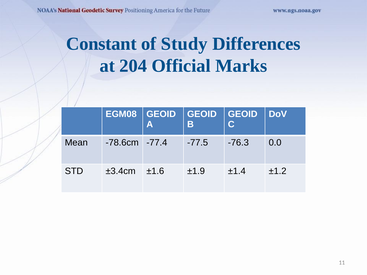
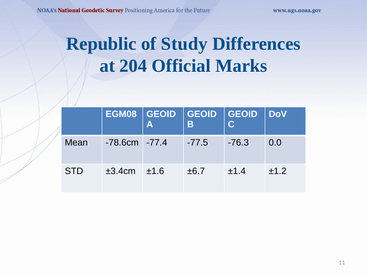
Constant: Constant -> Republic
±1.9: ±1.9 -> ±6.7
